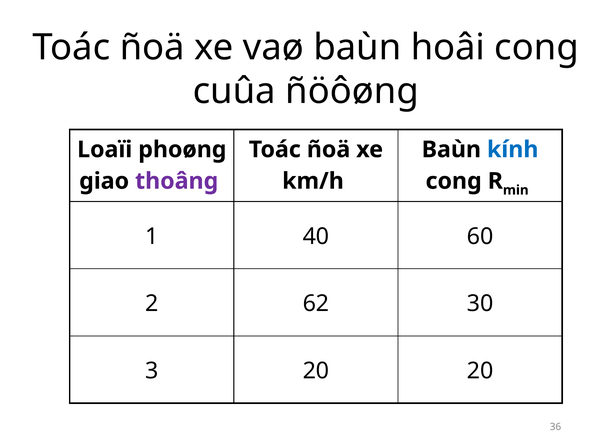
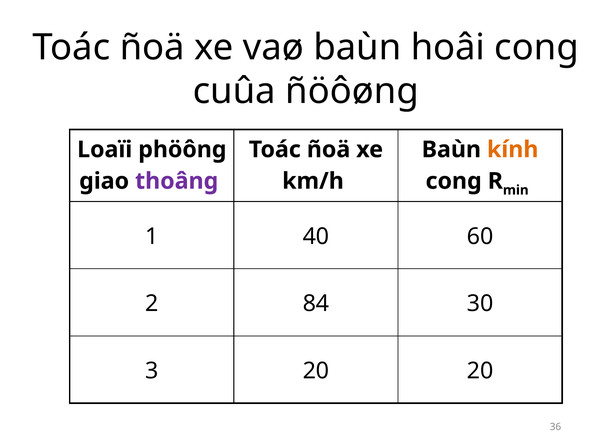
phoøng: phoøng -> phöông
kính colour: blue -> orange
62: 62 -> 84
